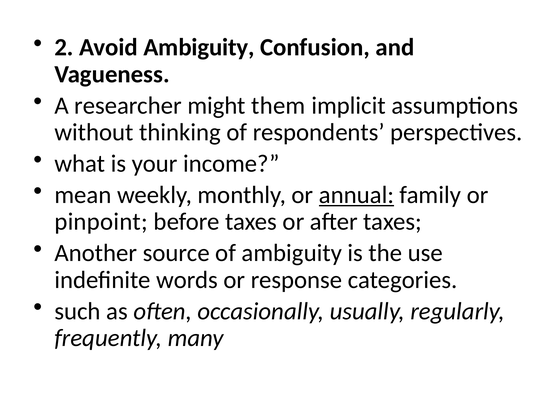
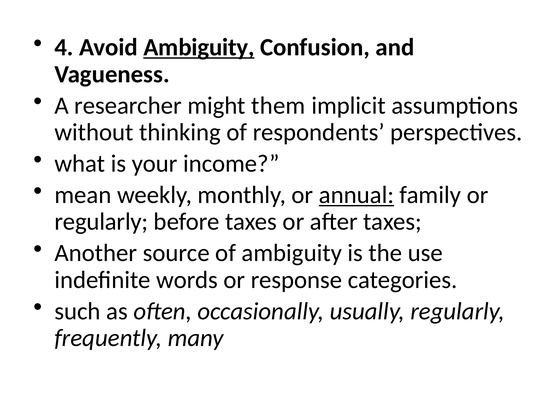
2: 2 -> 4
Ambiguity at (199, 47) underline: none -> present
pinpoint at (101, 221): pinpoint -> regularly
